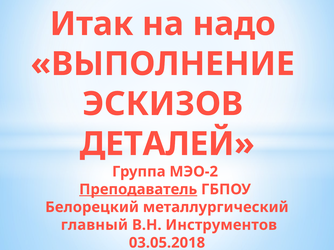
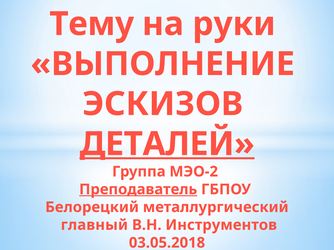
Итак: Итак -> Тему
надо: надо -> pуки
ДЕТАЛЕЙ underline: none -> present
